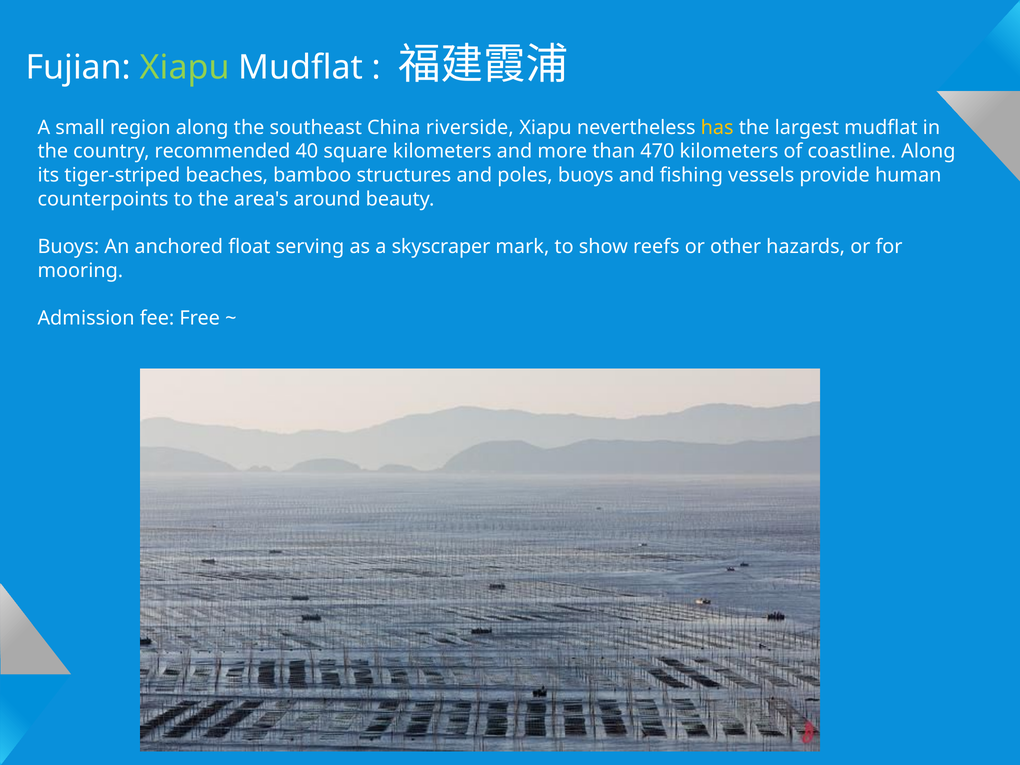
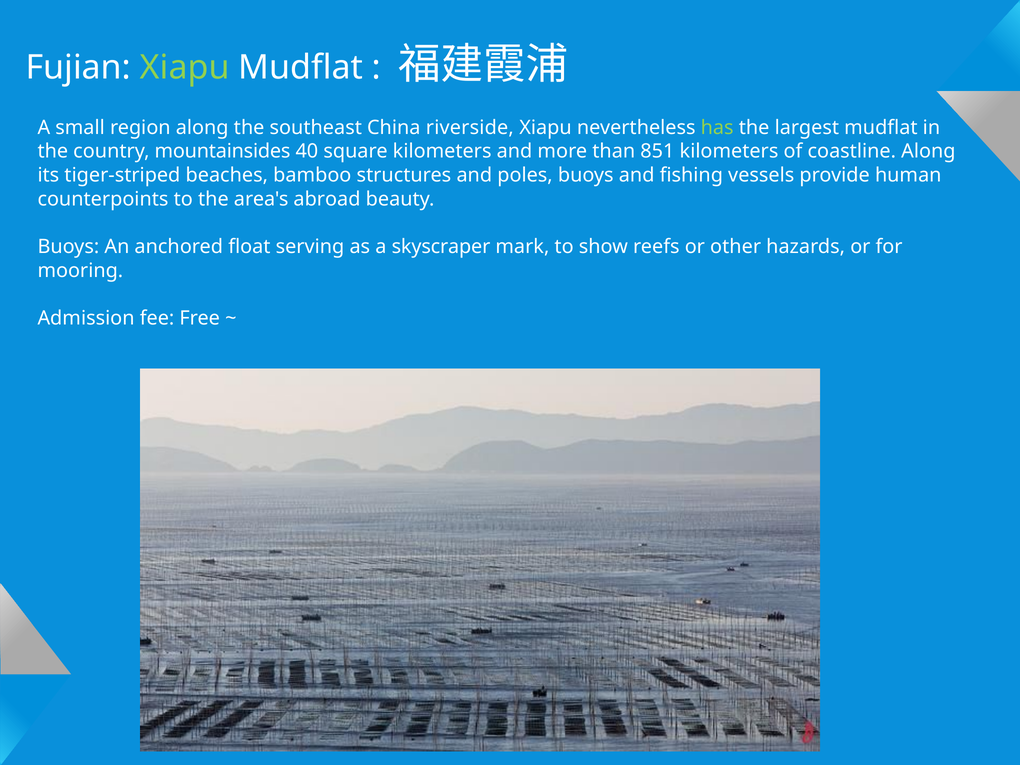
has colour: yellow -> light green
recommended: recommended -> mountainsides
470: 470 -> 851
around: around -> abroad
